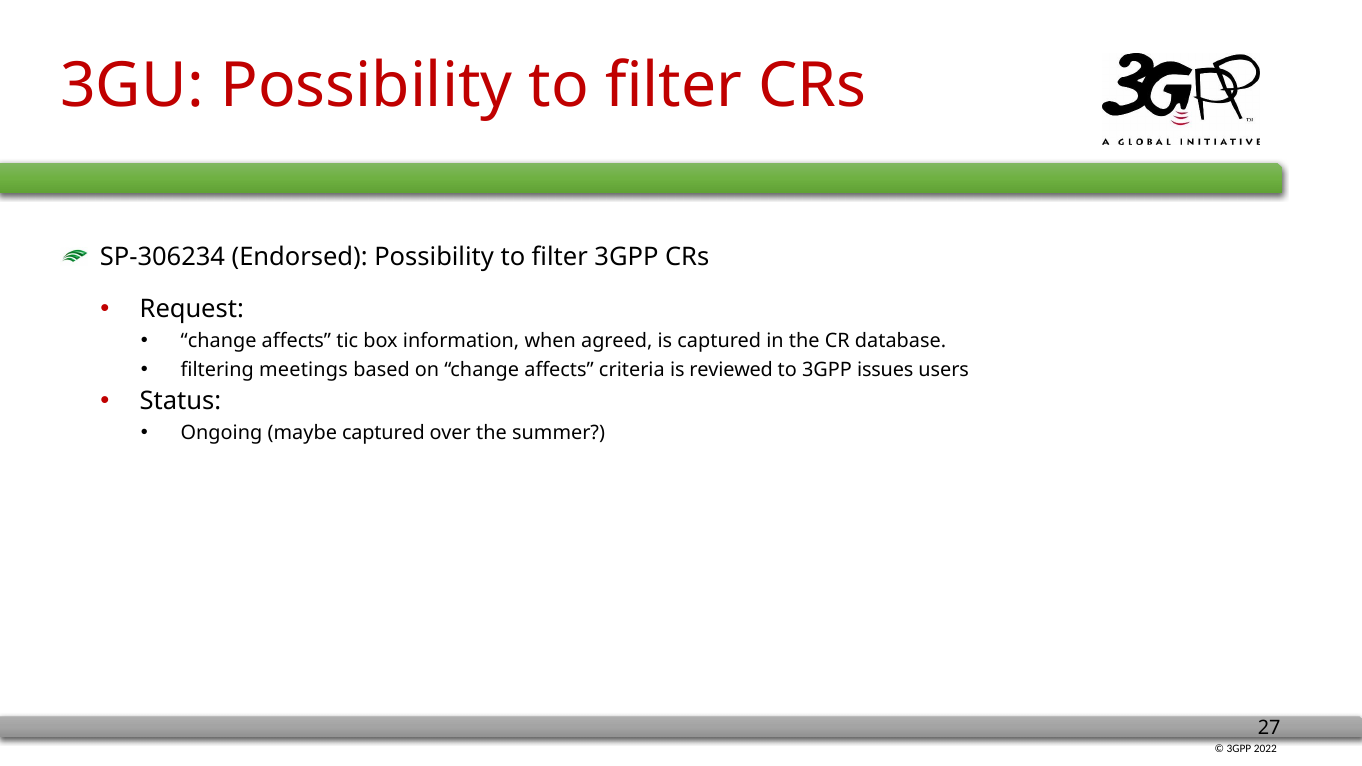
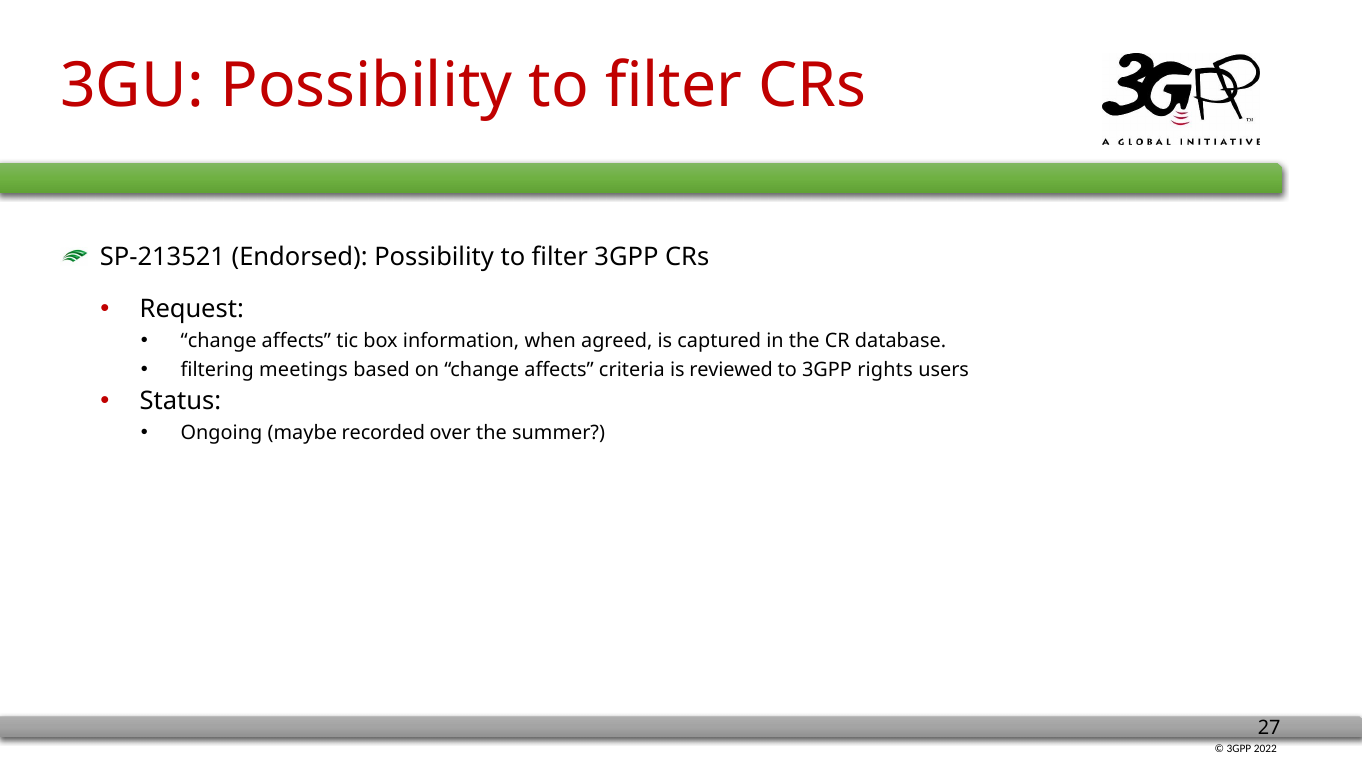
SP-306234: SP-306234 -> SP-213521
issues: issues -> rights
maybe captured: captured -> recorded
